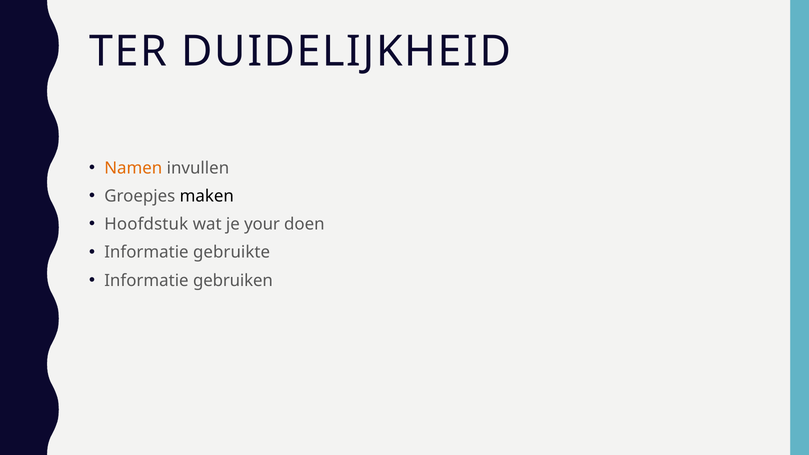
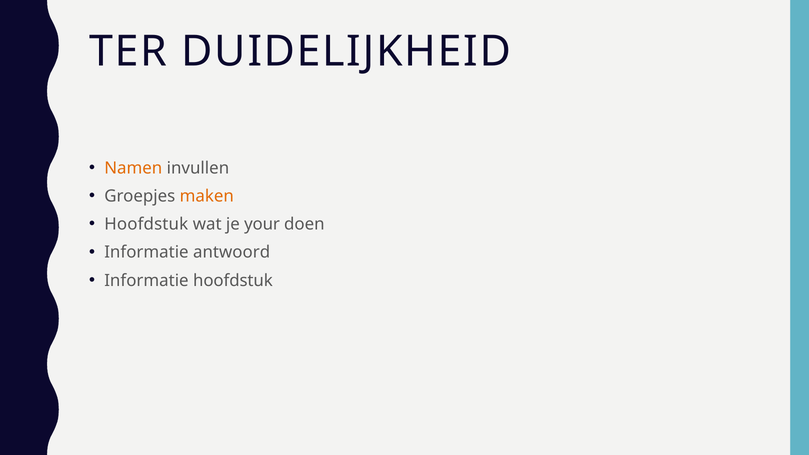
maken colour: black -> orange
gebruikte: gebruikte -> antwoord
Informatie gebruiken: gebruiken -> hoofdstuk
